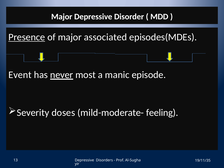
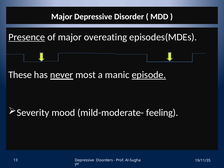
associated: associated -> overeating
Event: Event -> These
episode underline: none -> present
doses: doses -> mood
